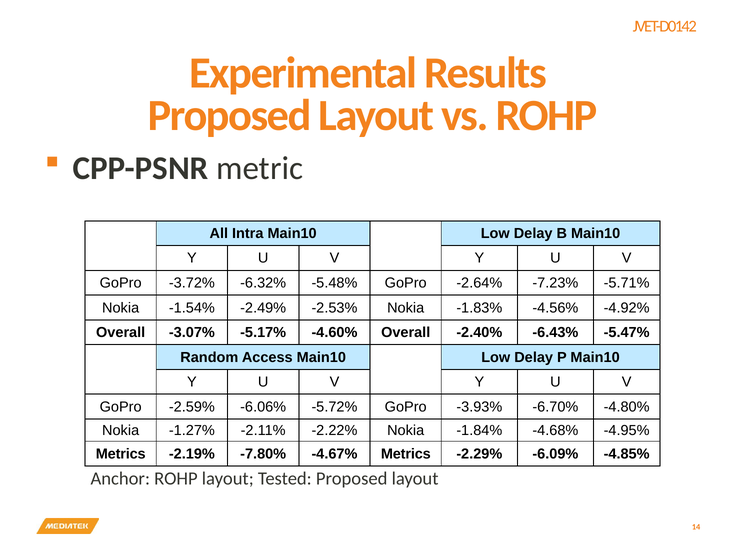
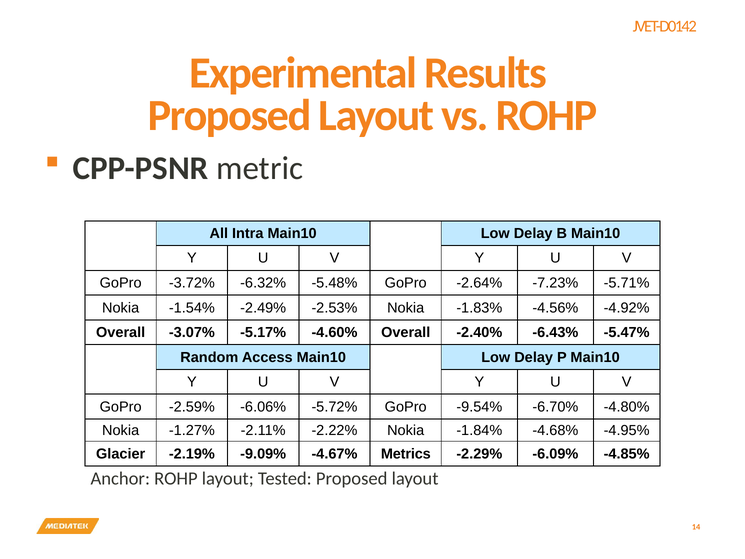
-3.93%: -3.93% -> -9.54%
Metrics at (121, 454): Metrics -> Glacier
-7.80%: -7.80% -> -9.09%
